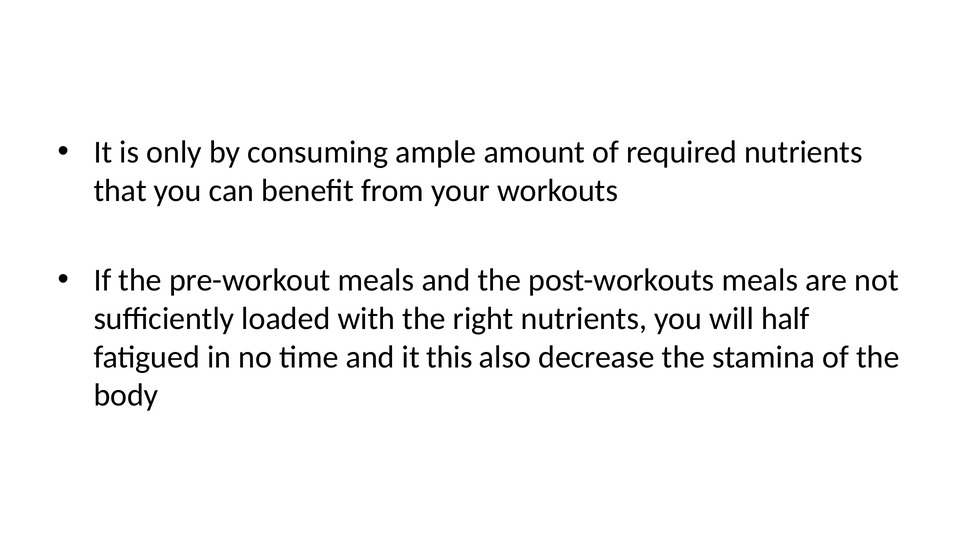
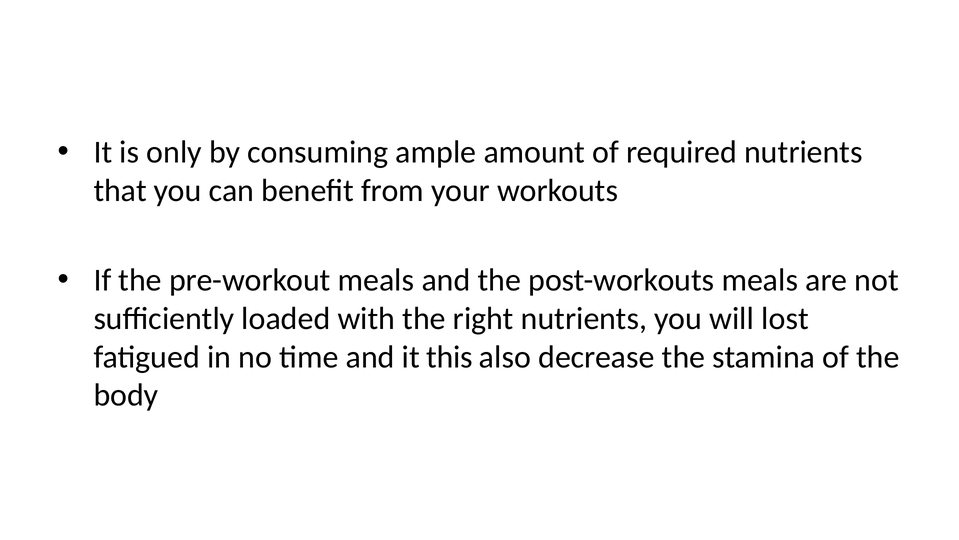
half: half -> lost
